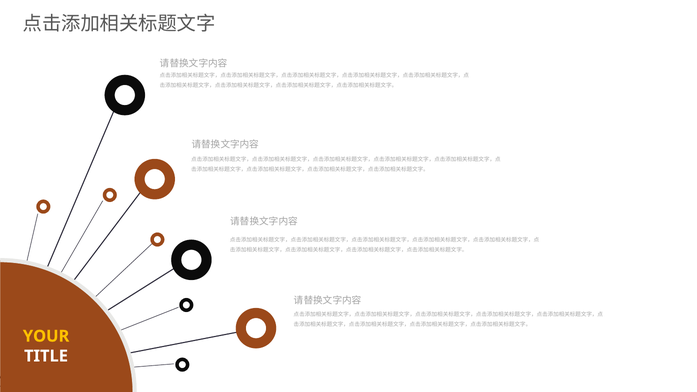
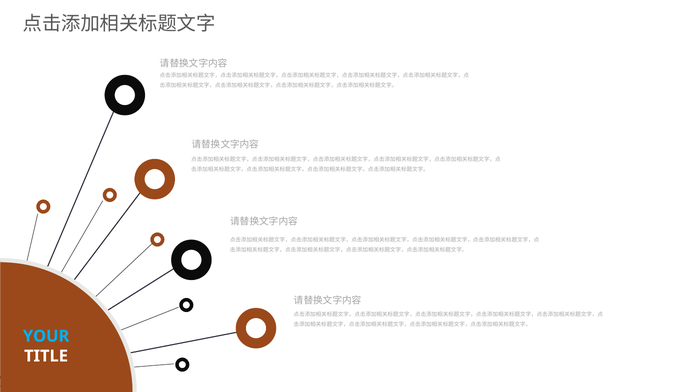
YOUR colour: yellow -> light blue
